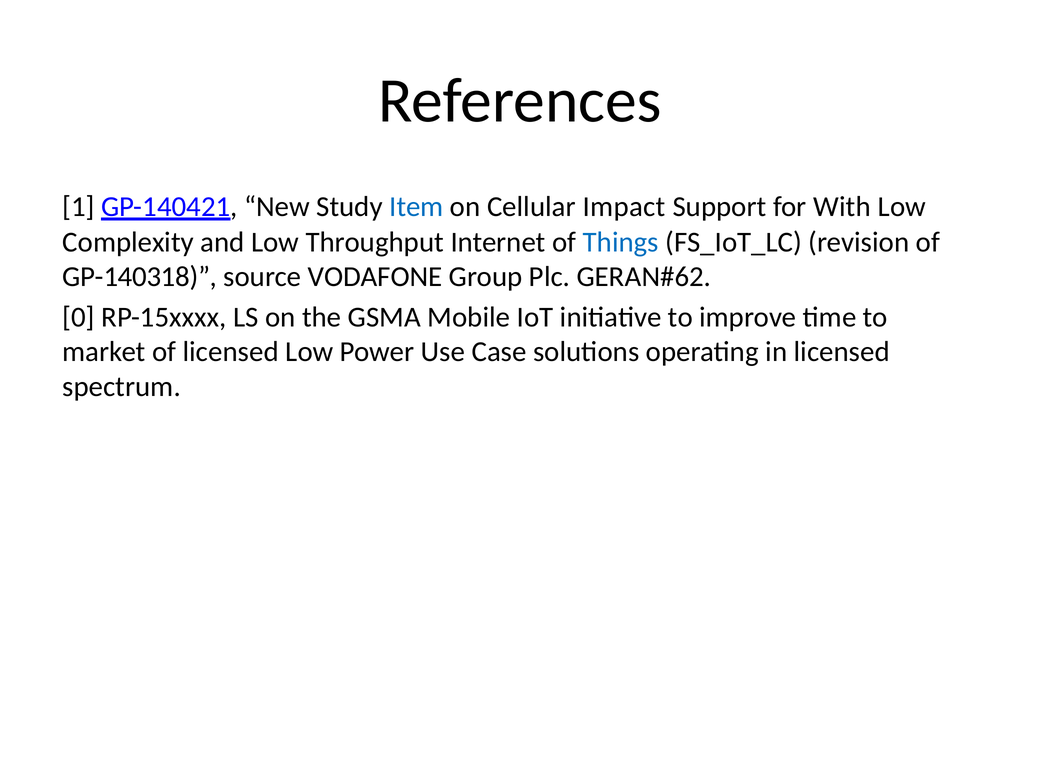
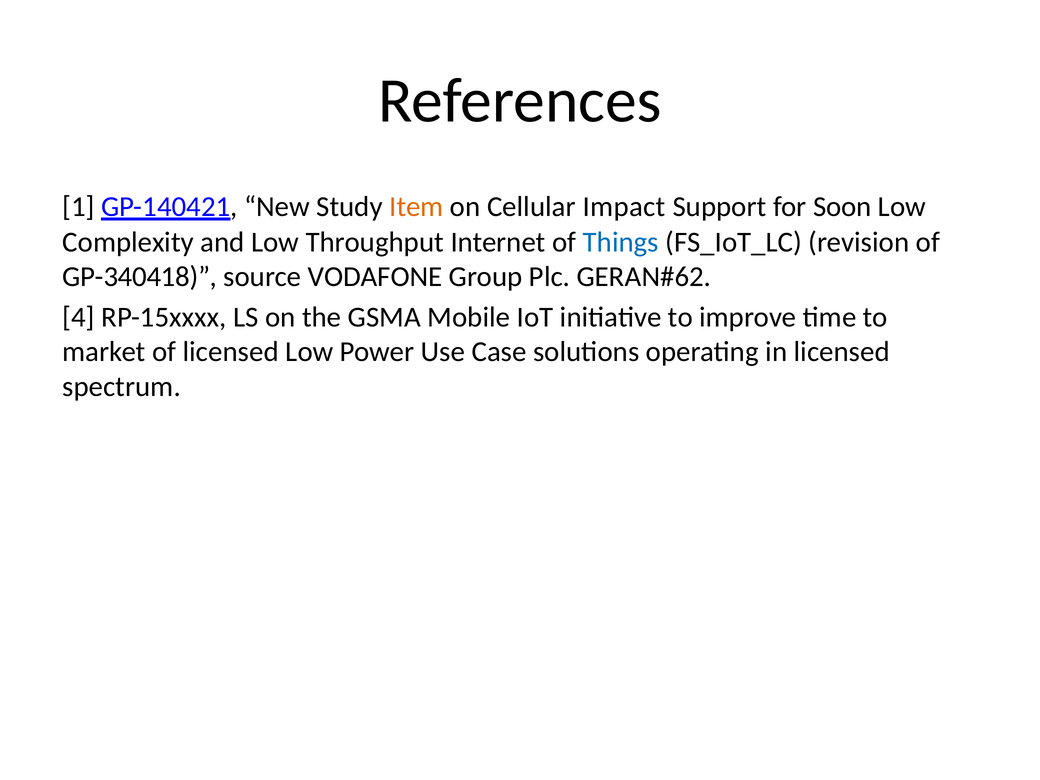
Item colour: blue -> orange
With: With -> Soon
GP-140318: GP-140318 -> GP-340418
0: 0 -> 4
